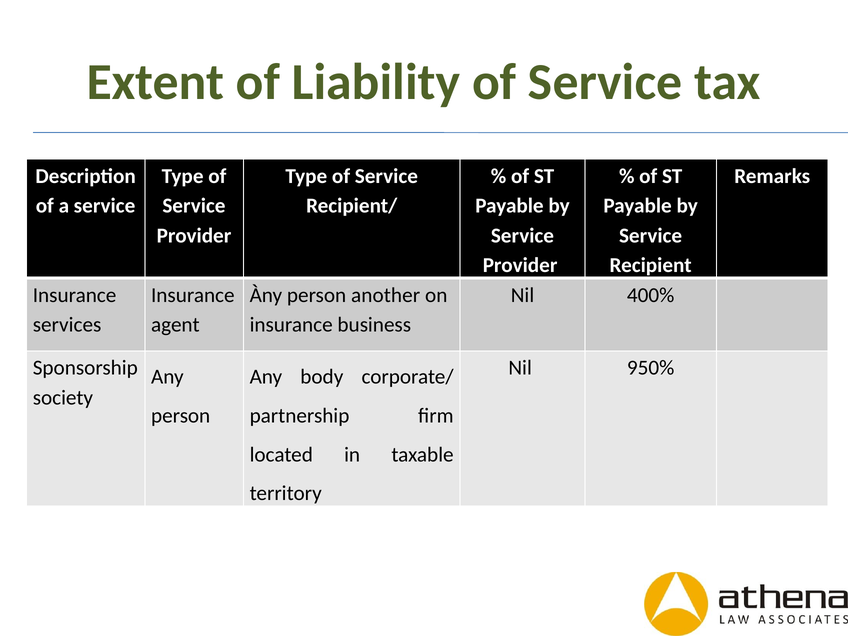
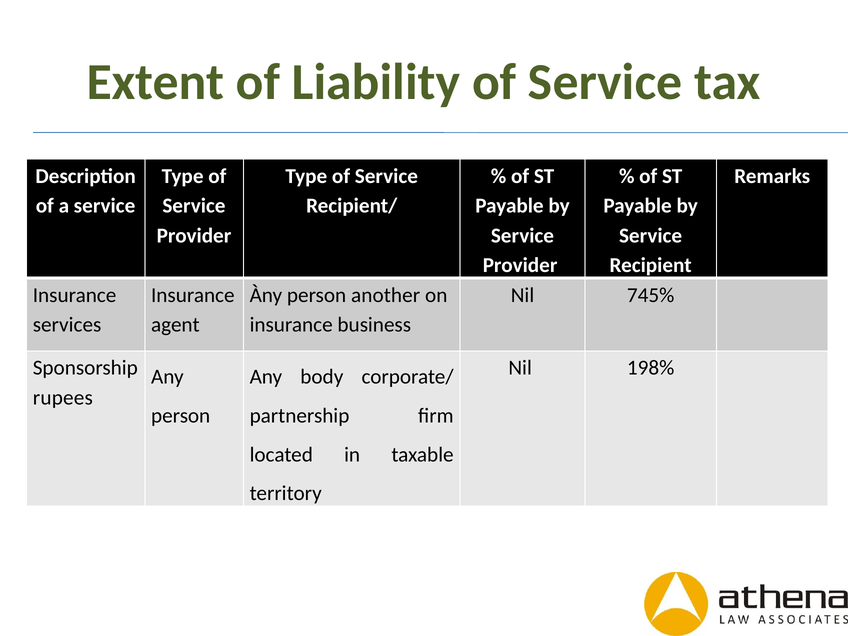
400%: 400% -> 745%
950%: 950% -> 198%
society: society -> rupees
